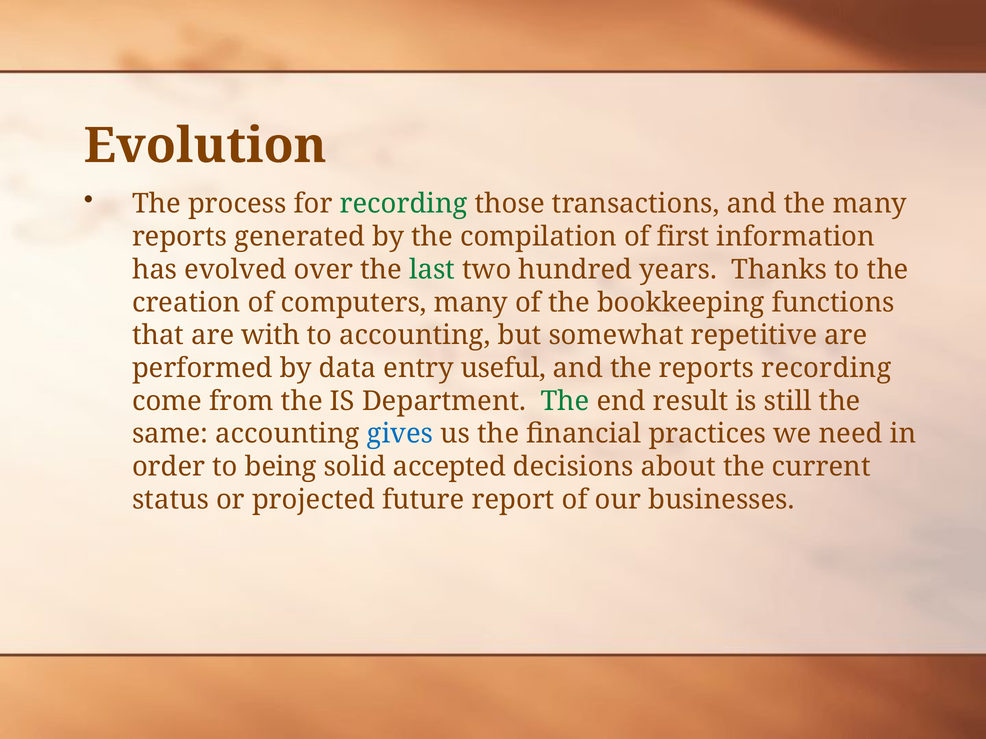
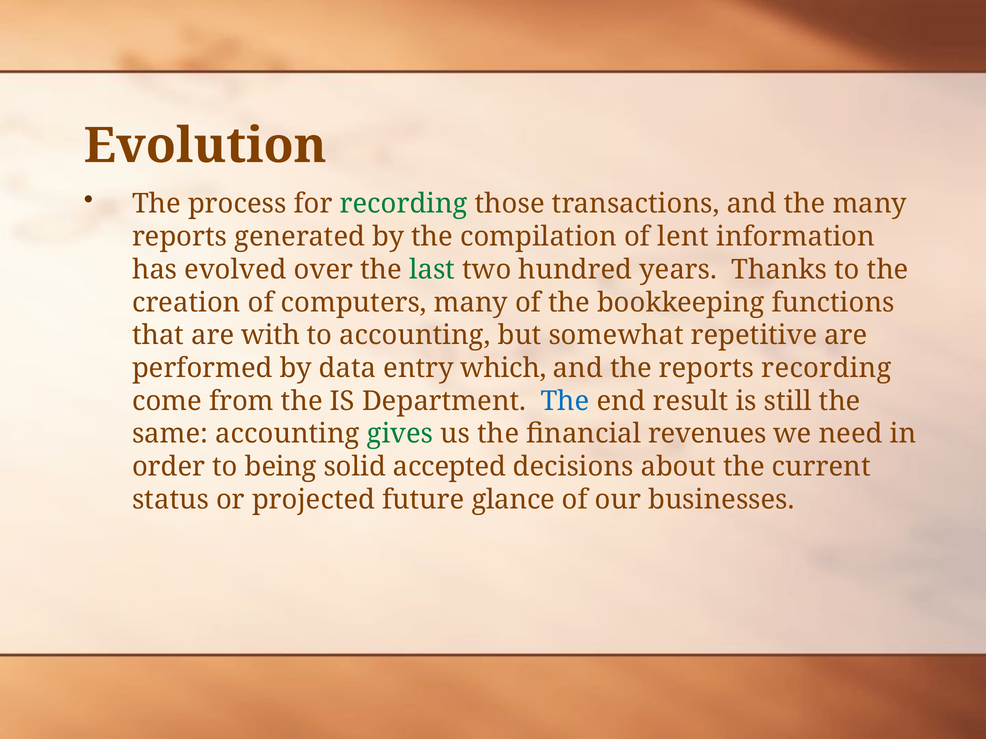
first: first -> lent
useful: useful -> which
The at (565, 401) colour: green -> blue
gives colour: blue -> green
practices: practices -> revenues
report: report -> glance
